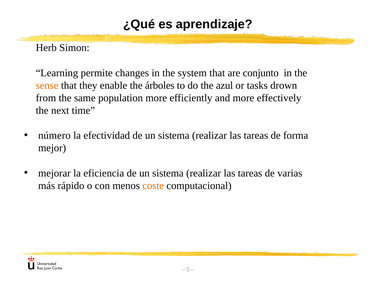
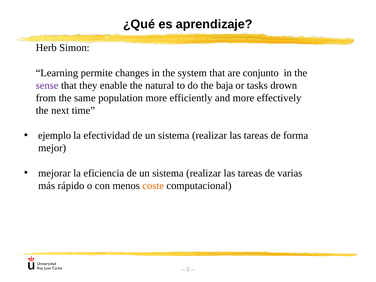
sense colour: orange -> purple
árboles: árboles -> natural
azul: azul -> baja
número: número -> ejemplo
